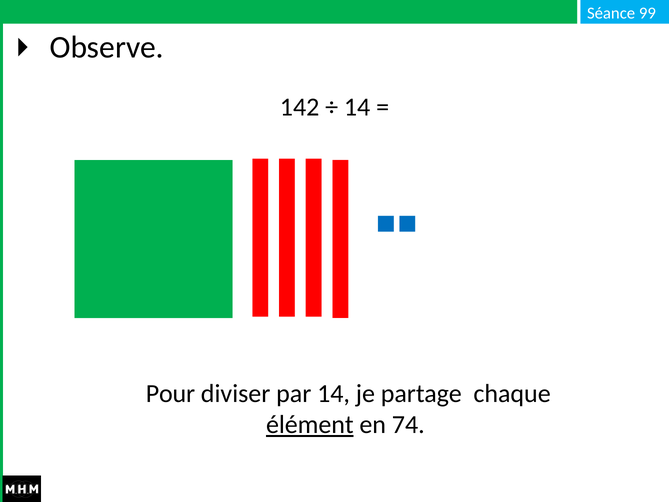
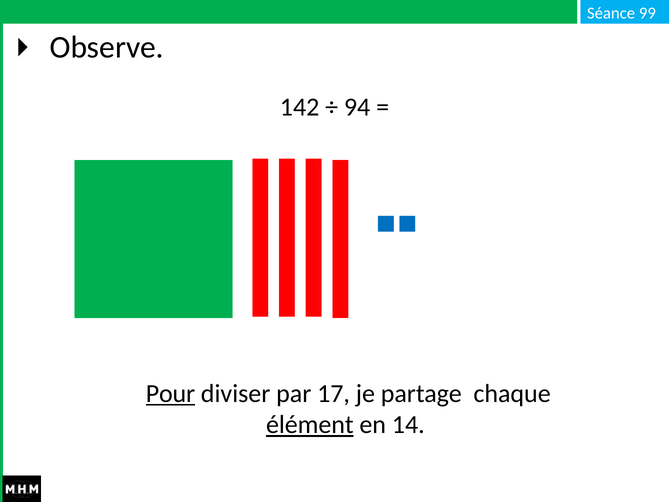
14 at (357, 107): 14 -> 94
Pour underline: none -> present
par 14: 14 -> 17
74: 74 -> 14
